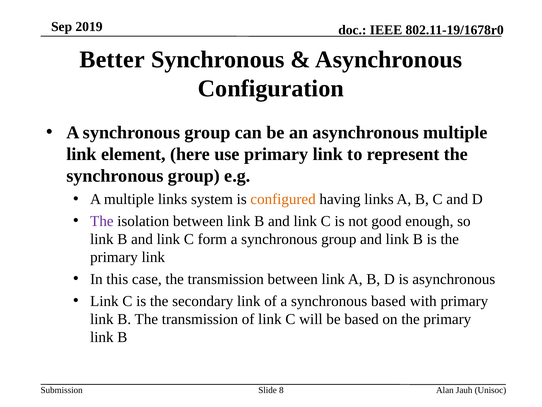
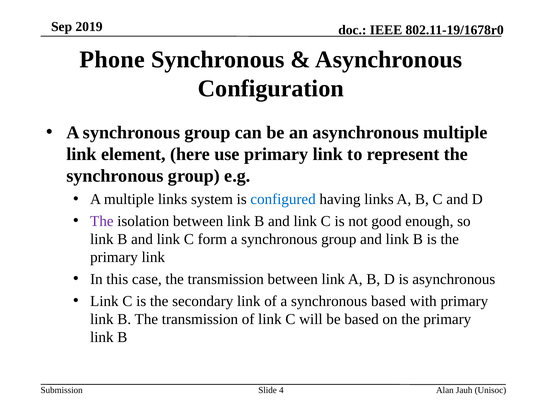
Better: Better -> Phone
configured colour: orange -> blue
8: 8 -> 4
